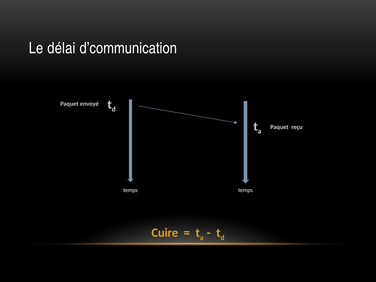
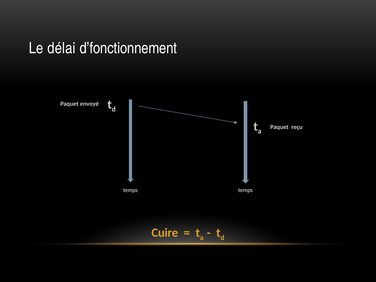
d’communication: d’communication -> d’fonctionnement
